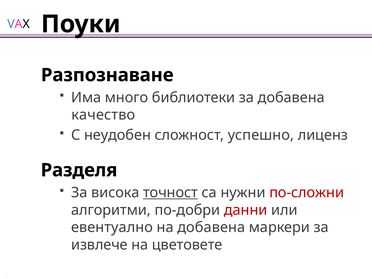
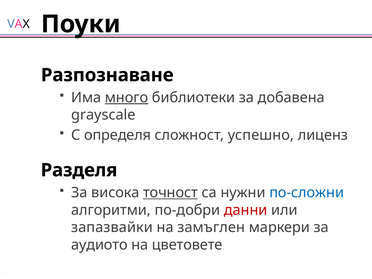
много underline: none -> present
качество: качество -> grayscale
неудобен: неудобен -> определя
по-сложни colour: red -> blue
евентуално: евентуално -> запазвайки
на добавена: добавена -> замъглен
извлече: извлече -> аудиото
